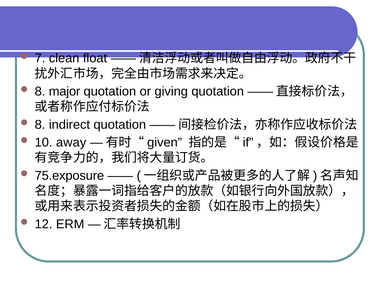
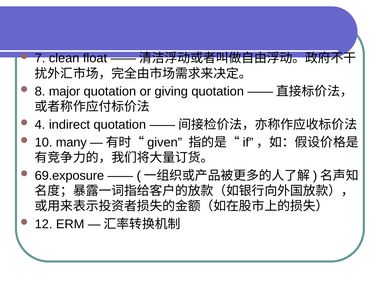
8 at (40, 125): 8 -> 4
away: away -> many
75.exposure: 75.exposure -> 69.exposure
